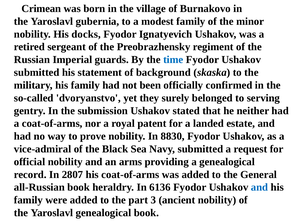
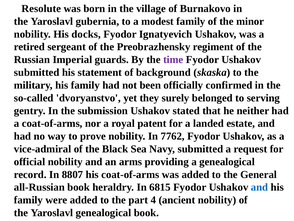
Crimean: Crimean -> Resolute
time colour: blue -> purple
8830: 8830 -> 7762
2807: 2807 -> 8807
6136: 6136 -> 6815
3: 3 -> 4
